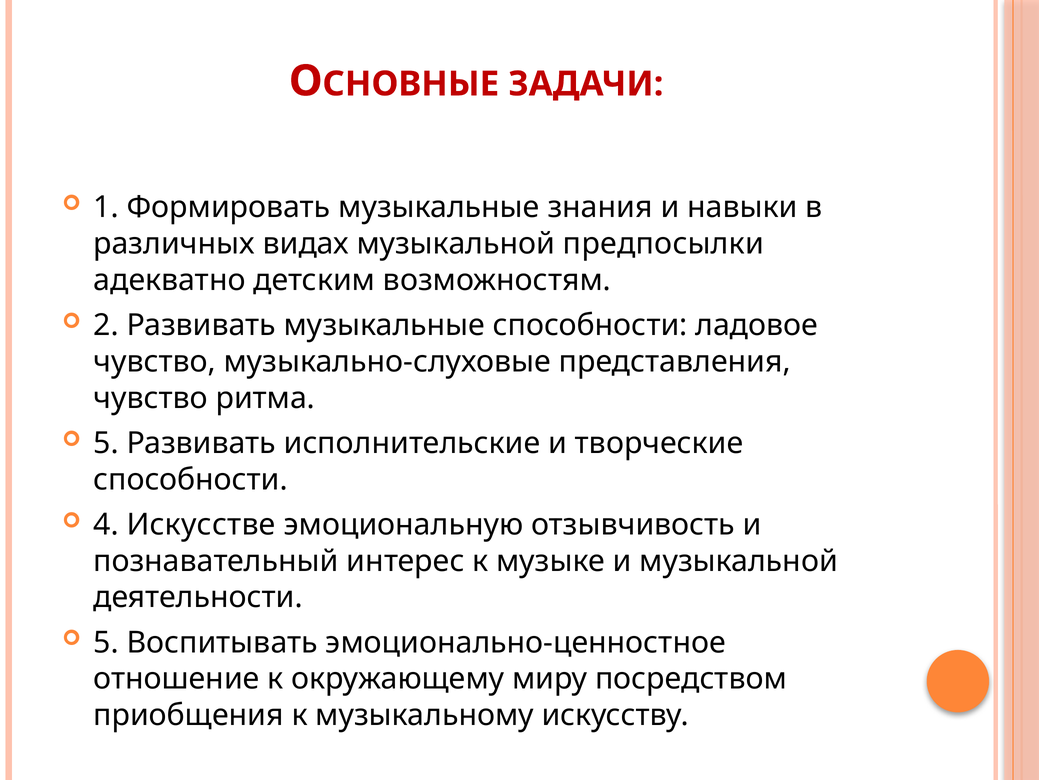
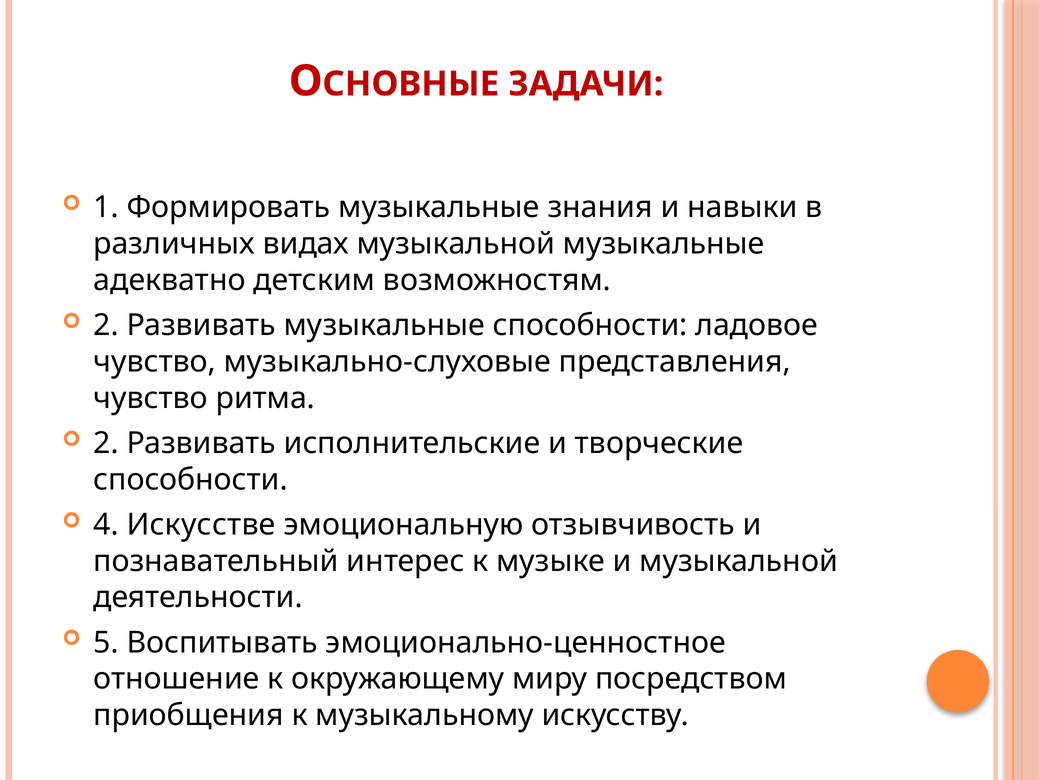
музыкальной предпосылки: предпосылки -> музыкальные
5 at (106, 443): 5 -> 2
